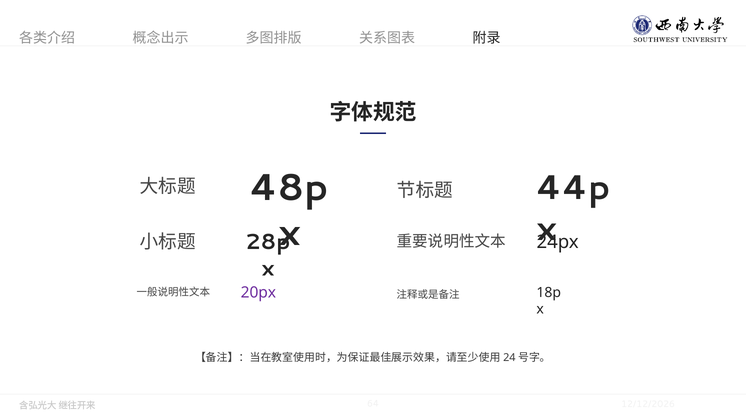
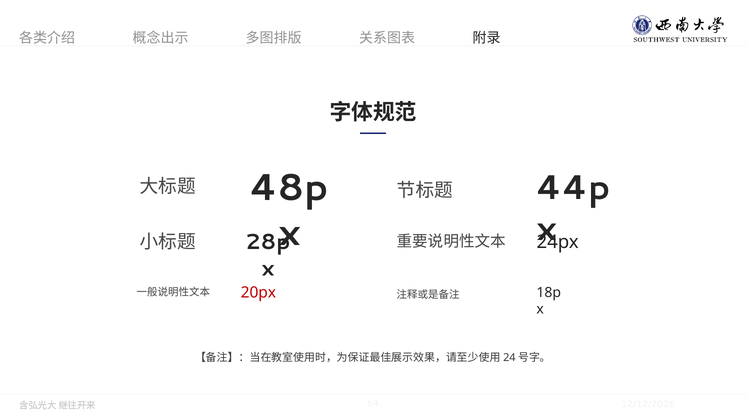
20px colour: purple -> red
